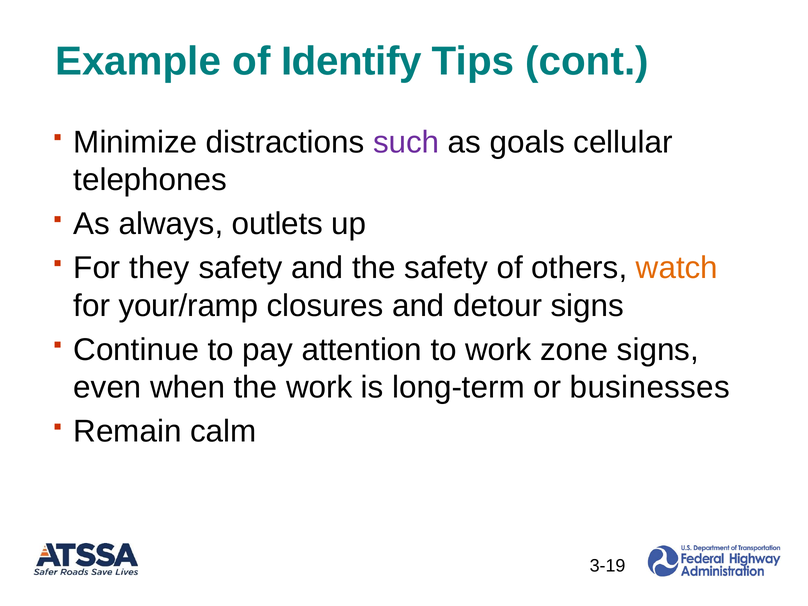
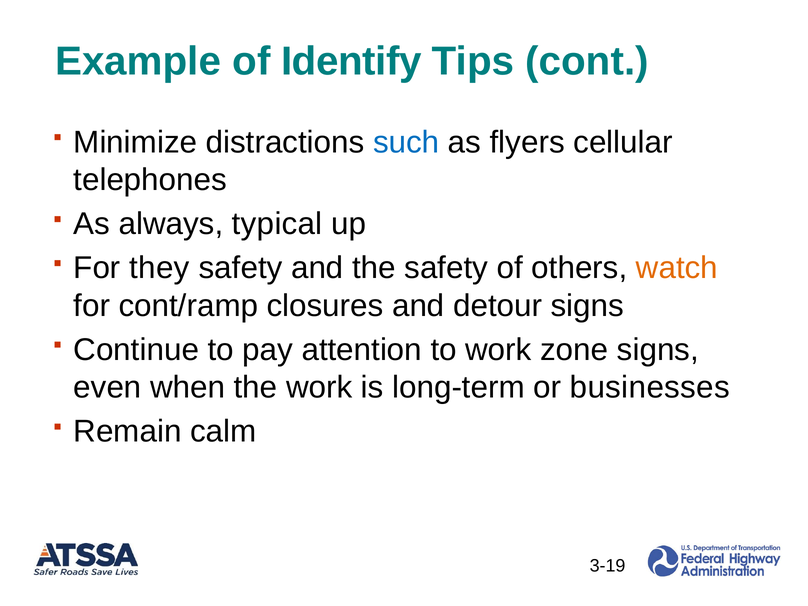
such colour: purple -> blue
goals: goals -> flyers
outlets: outlets -> typical
your/ramp: your/ramp -> cont/ramp
